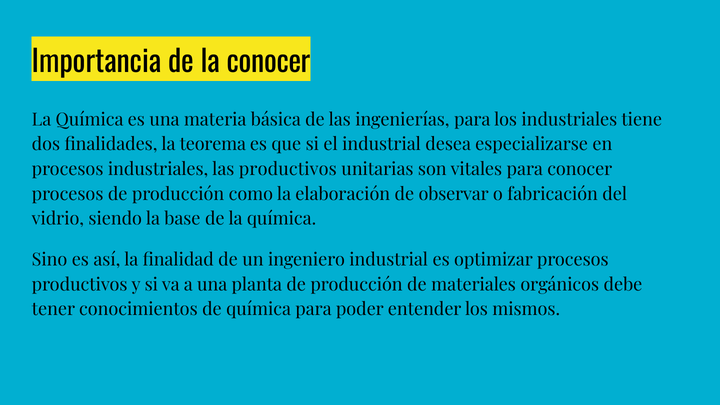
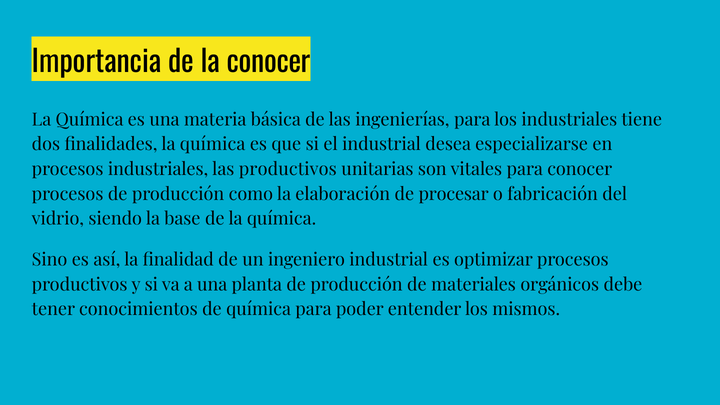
finalidades la teorema: teorema -> química
observar: observar -> procesar
